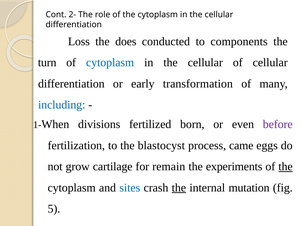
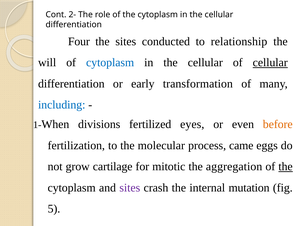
Loss: Loss -> Four
the does: does -> sites
components: components -> relationship
turn: turn -> will
cellular at (270, 63) underline: none -> present
born: born -> eyes
before colour: purple -> orange
blastocyst: blastocyst -> molecular
remain: remain -> mitotic
experiments: experiments -> aggregation
sites at (130, 187) colour: blue -> purple
the at (179, 187) underline: present -> none
